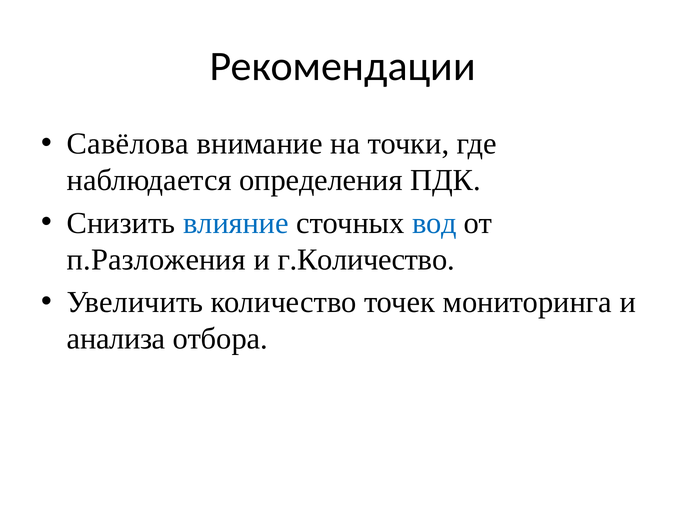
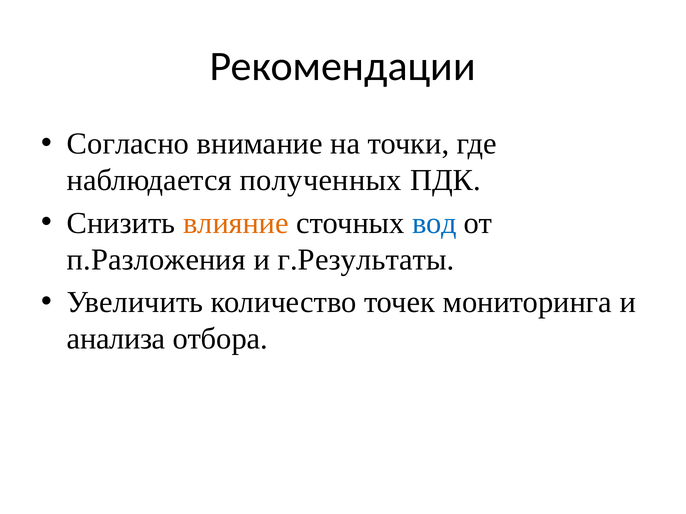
Савёлова: Савёлова -> Согласно
определения: определения -> полученных
влияние colour: blue -> orange
г.Количество: г.Количество -> г.Результаты
